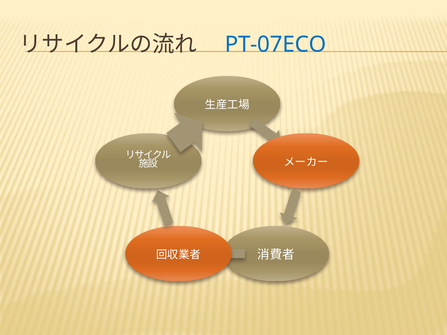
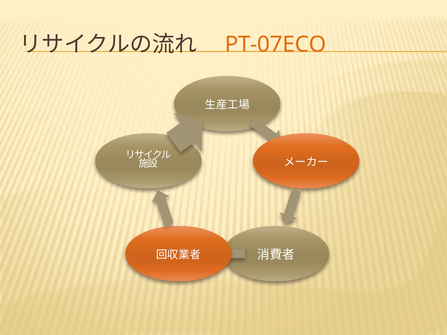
PT-07ECO colour: blue -> orange
